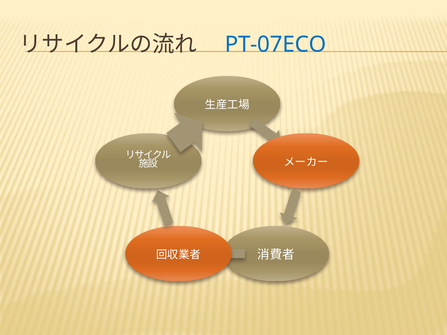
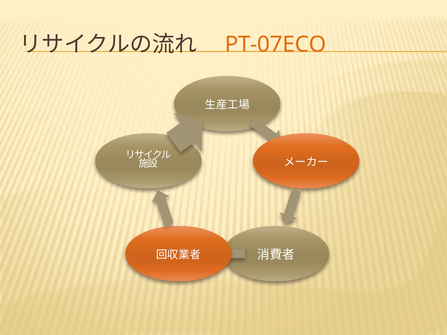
PT-07ECO colour: blue -> orange
